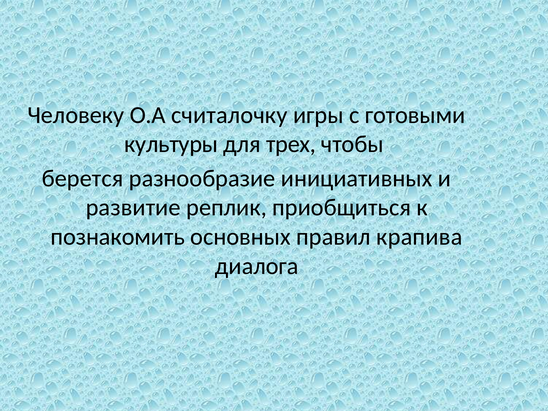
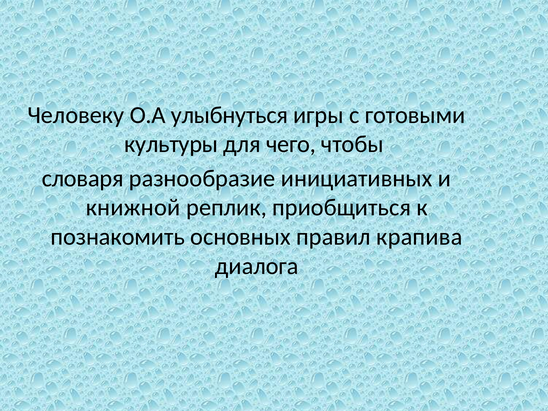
считалочку: считалочку -> улыбнуться
трех: трех -> чего
берется: берется -> словаря
развитие: развитие -> книжной
